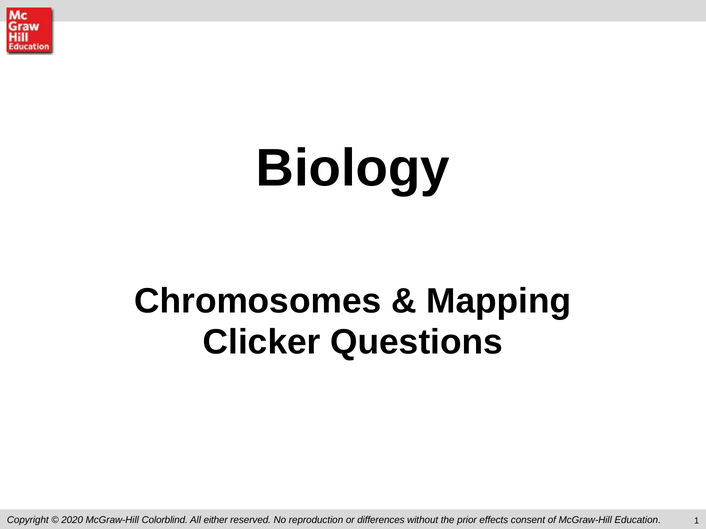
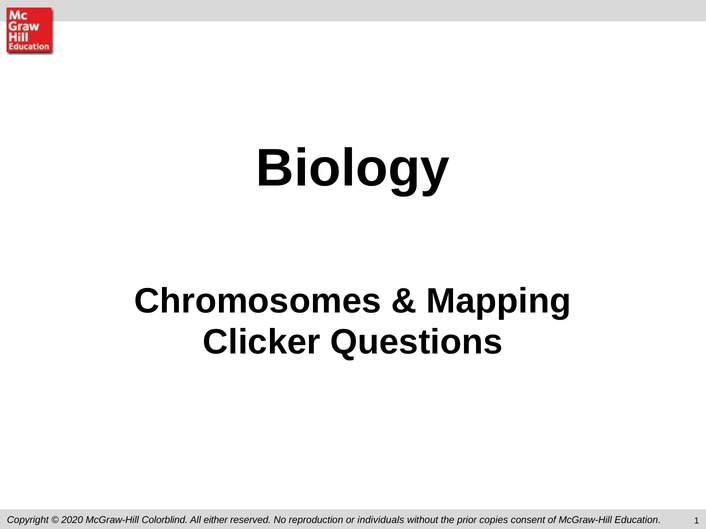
differences: differences -> individuals
effects: effects -> copies
